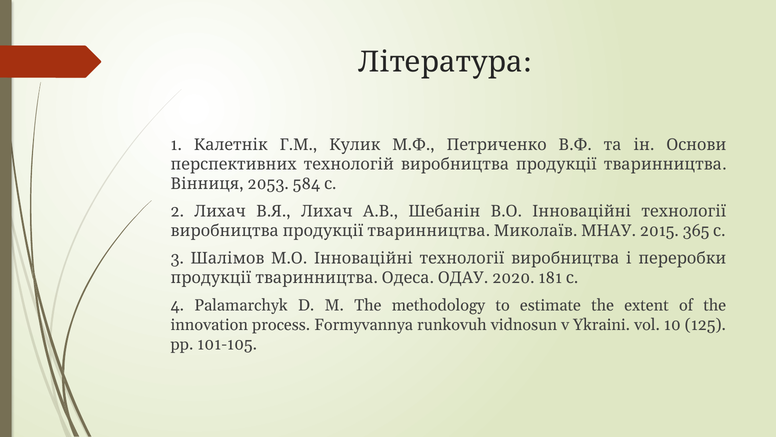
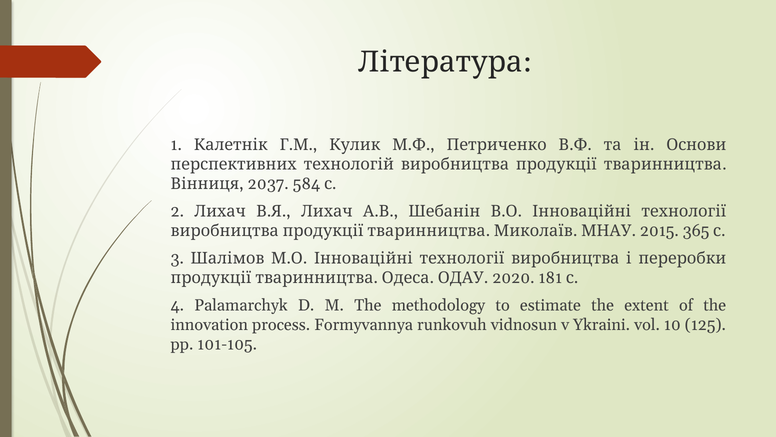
2053: 2053 -> 2037
